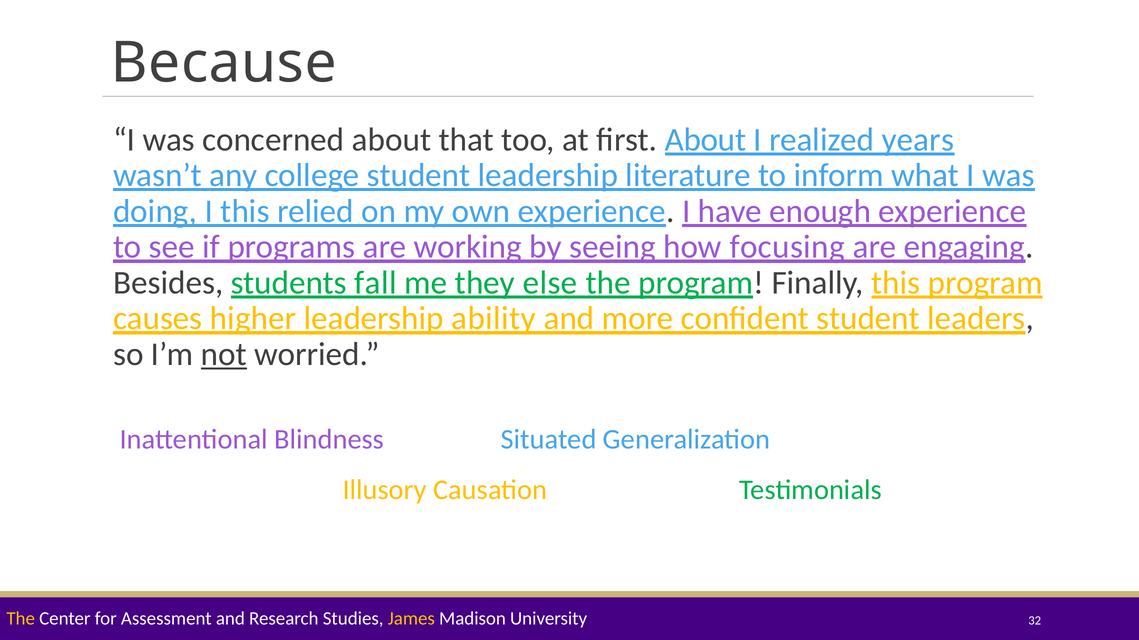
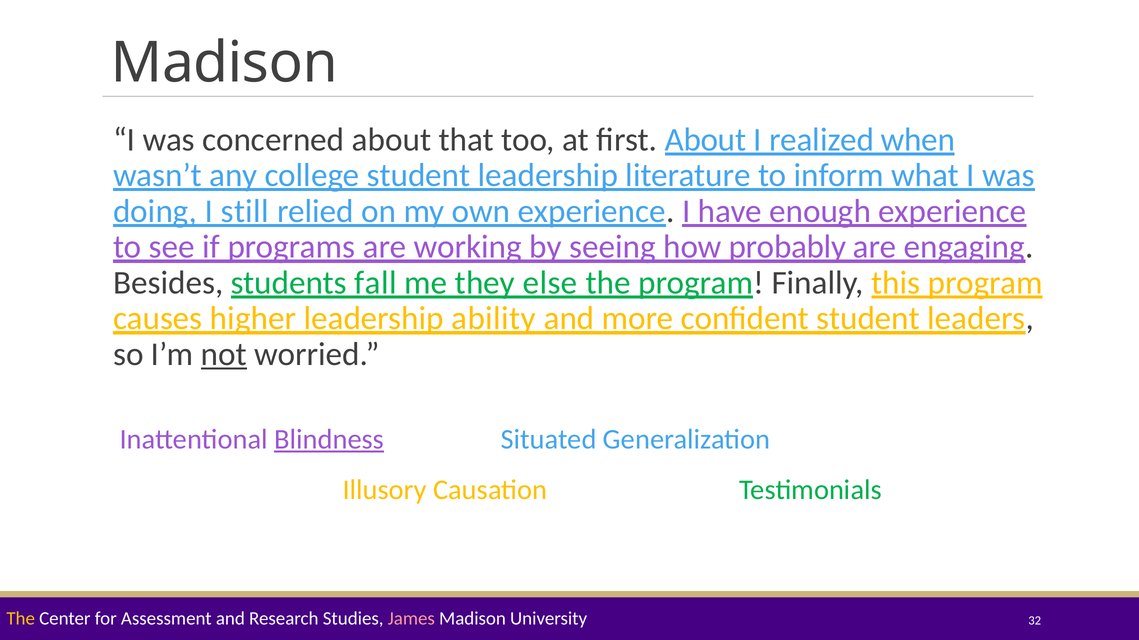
Because at (224, 63): Because -> Madison
years: years -> when
I this: this -> still
focusing: focusing -> probably
Blindness underline: none -> present
James colour: yellow -> pink
